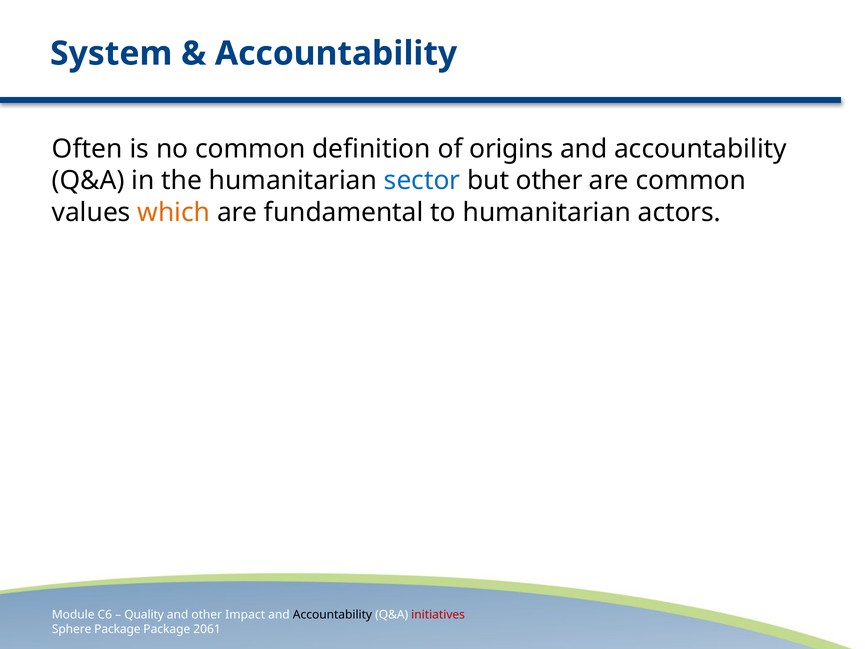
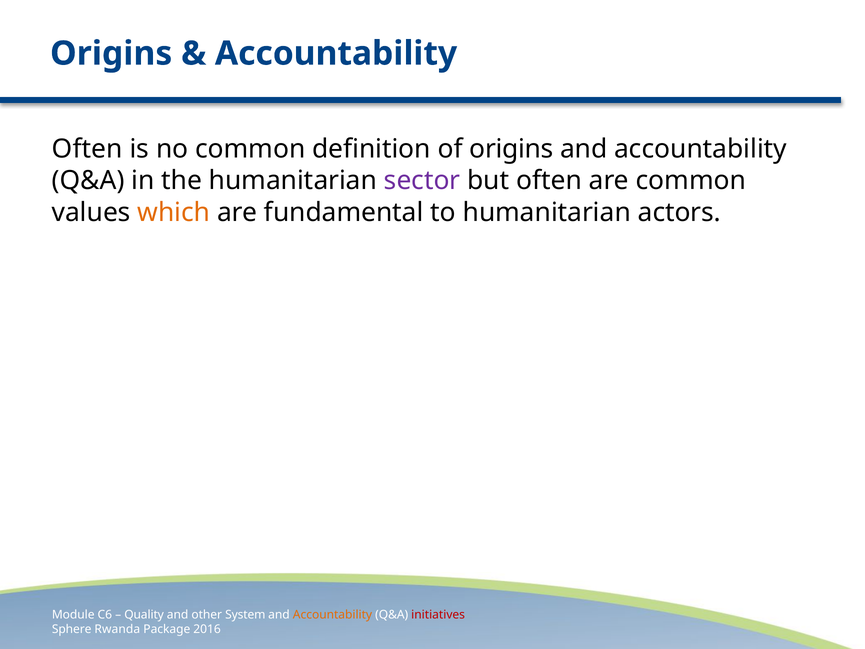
System at (111, 53): System -> Origins
sector colour: blue -> purple
but other: other -> often
Impact: Impact -> System
Accountability at (332, 614) colour: black -> orange
Sphere Package: Package -> Rwanda
2061: 2061 -> 2016
